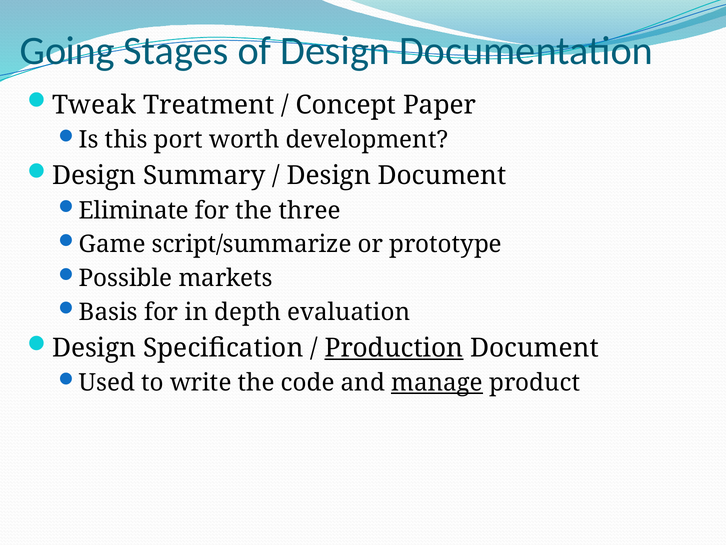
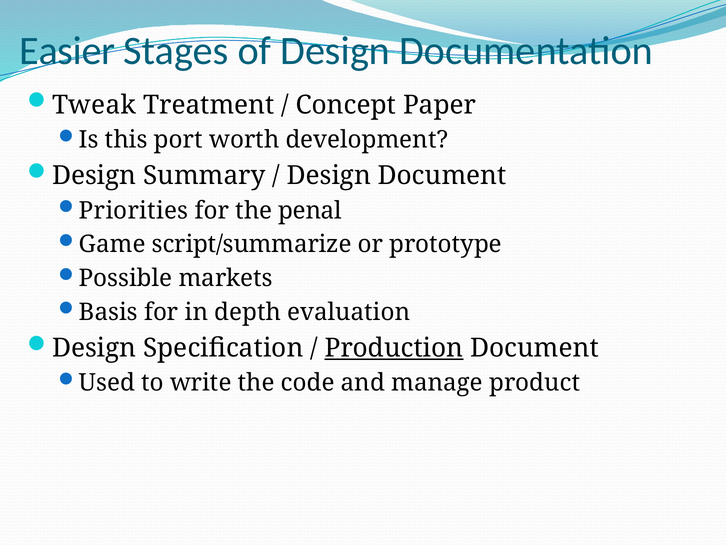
Going: Going -> Easier
Eliminate: Eliminate -> Priorities
three: three -> penal
manage underline: present -> none
